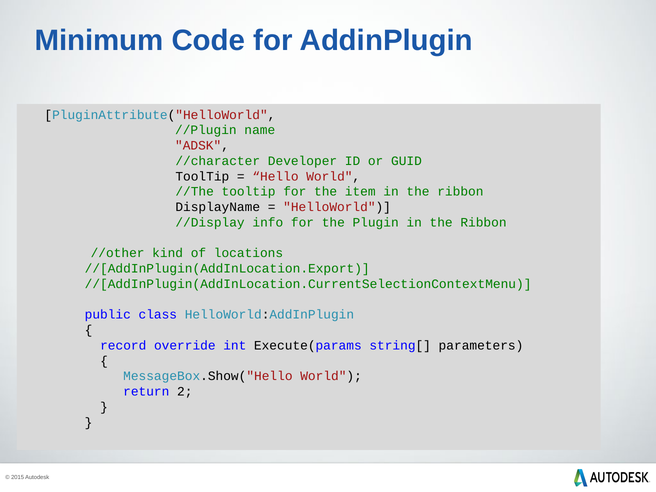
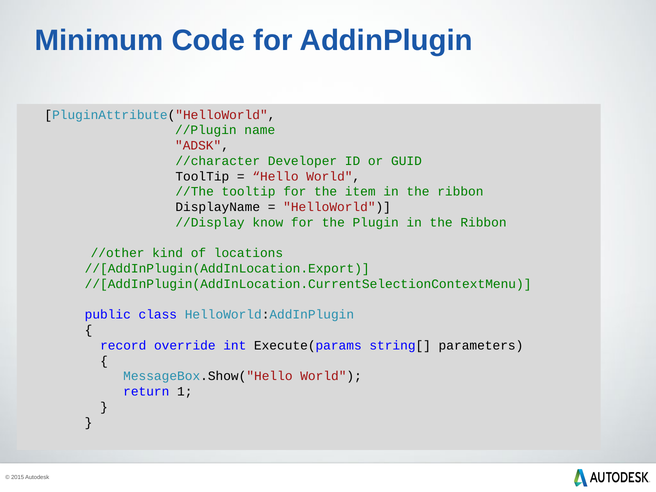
info: info -> know
2: 2 -> 1
